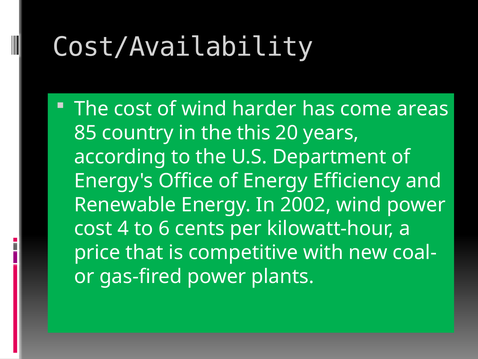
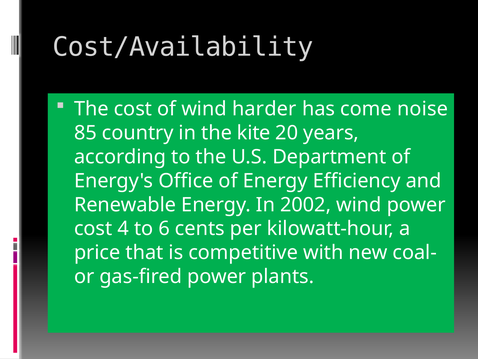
areas: areas -> noise
this: this -> kite
